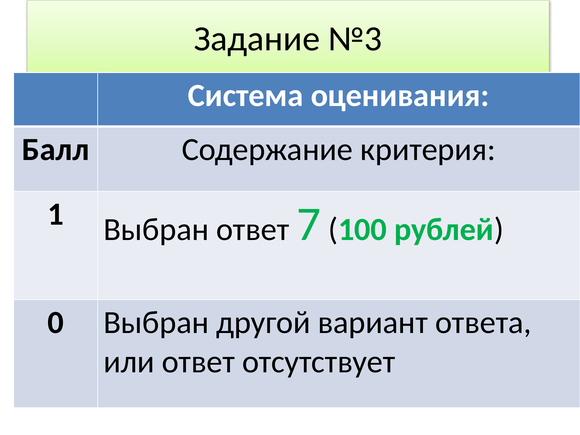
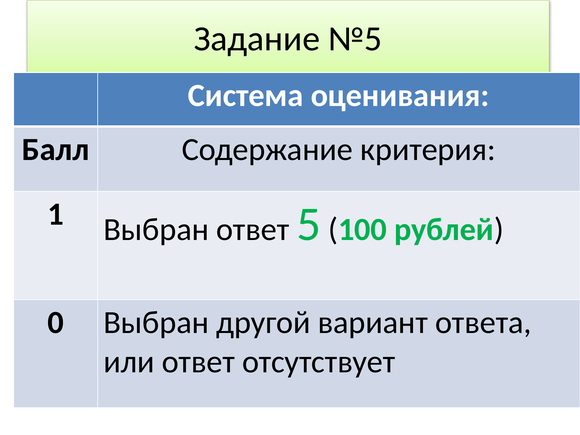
№3: №3 -> №5
7: 7 -> 5
